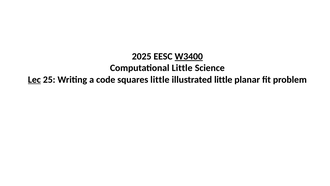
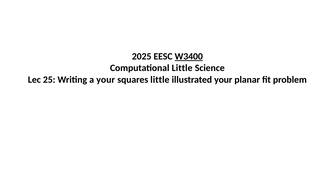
Lec underline: present -> none
a code: code -> your
illustrated little: little -> your
